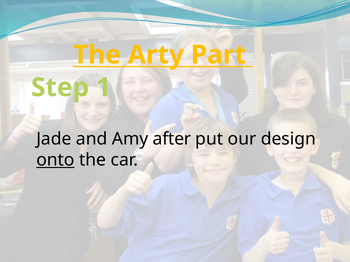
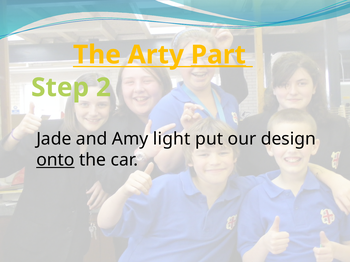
Part underline: none -> present
1: 1 -> 2
after: after -> light
